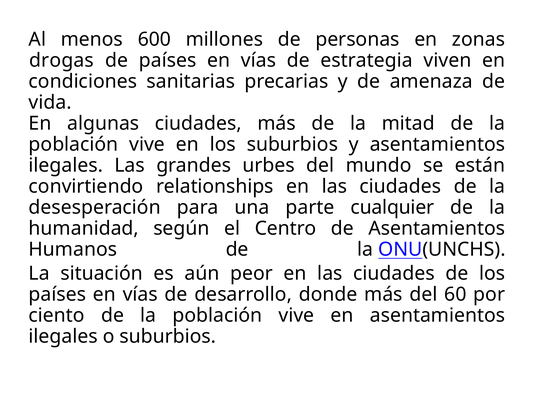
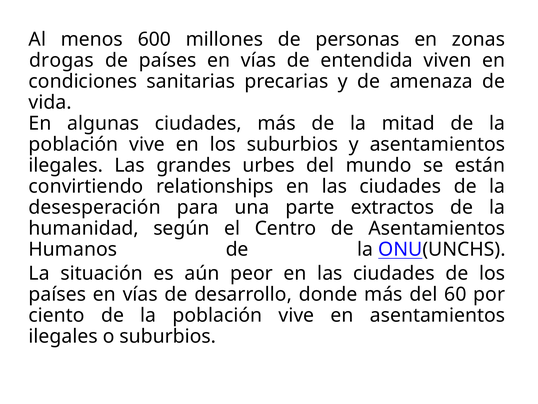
estrategia: estrategia -> entendida
cualquier: cualquier -> extractos
